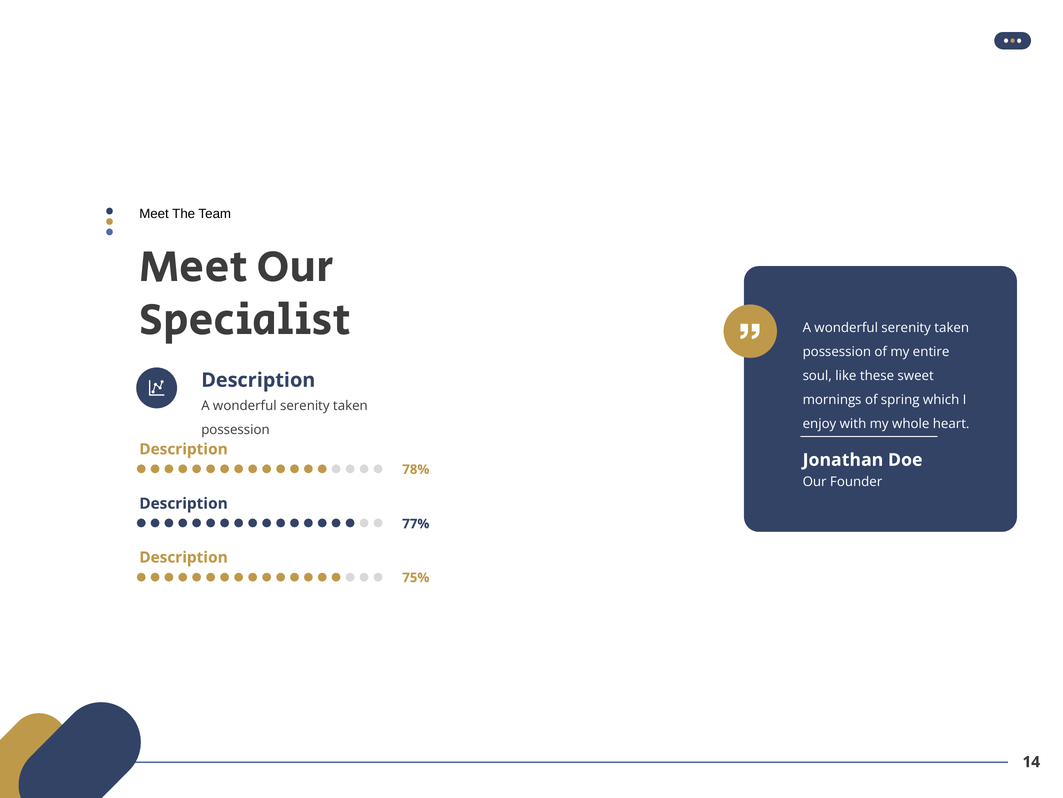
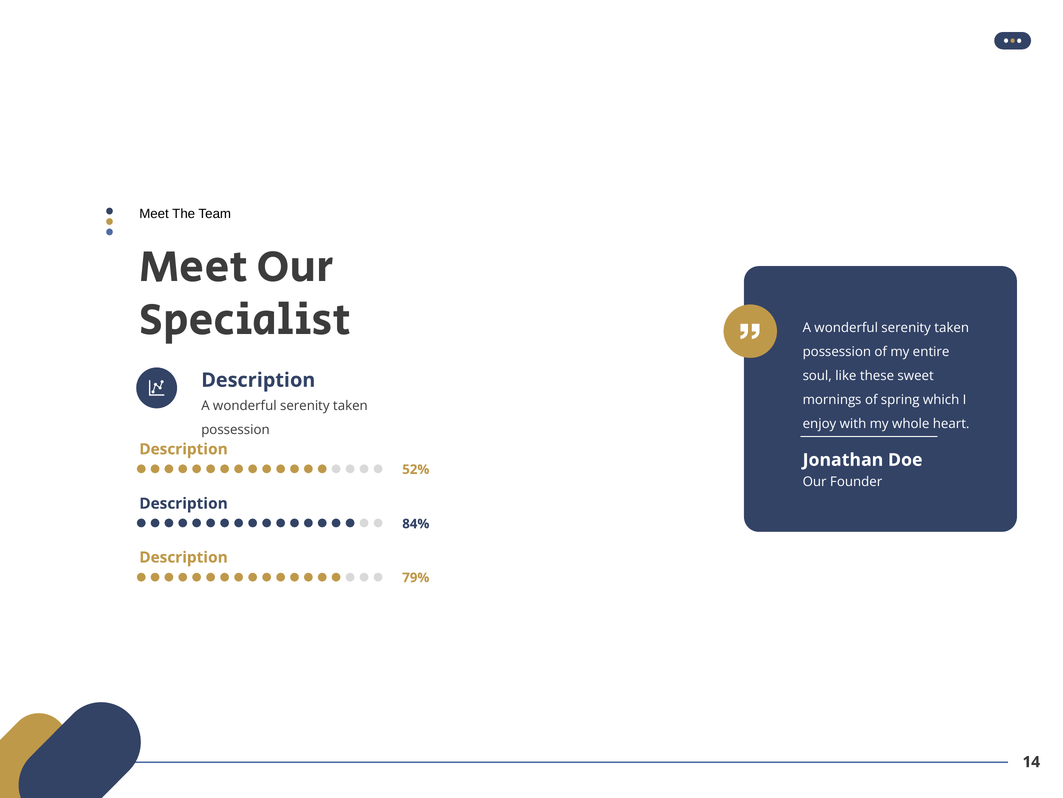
78%: 78% -> 52%
77%: 77% -> 84%
75%: 75% -> 79%
